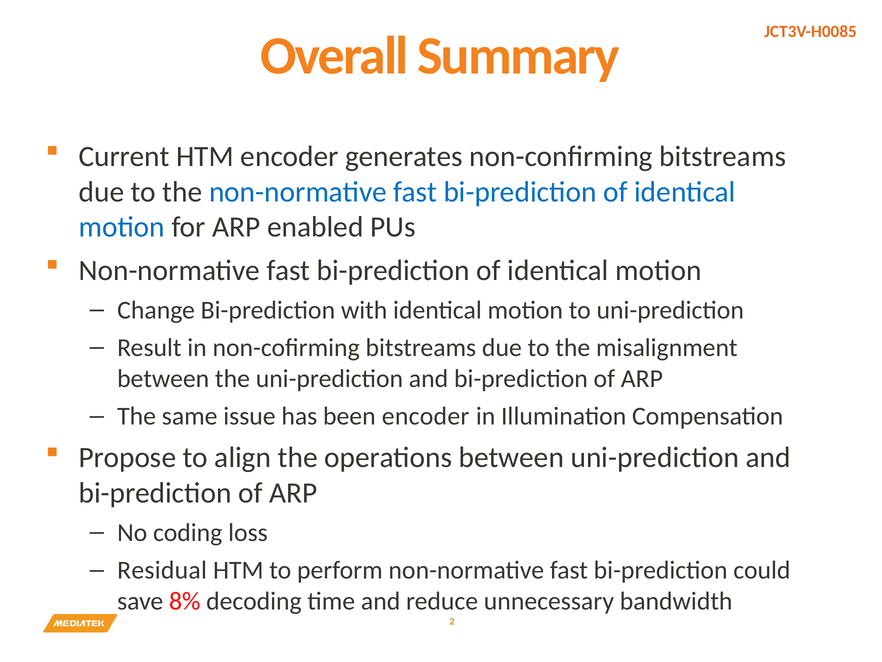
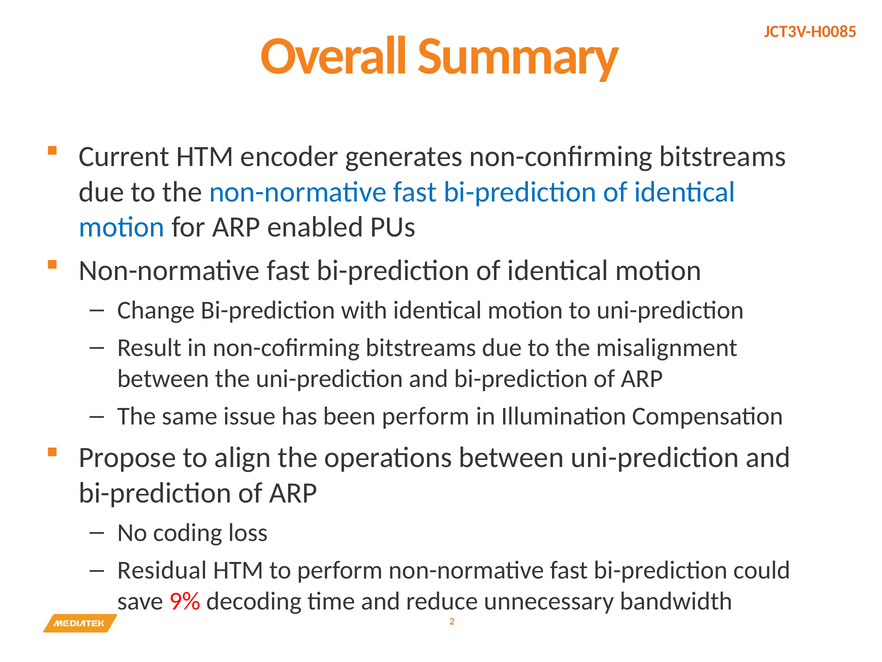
been encoder: encoder -> perform
8%: 8% -> 9%
